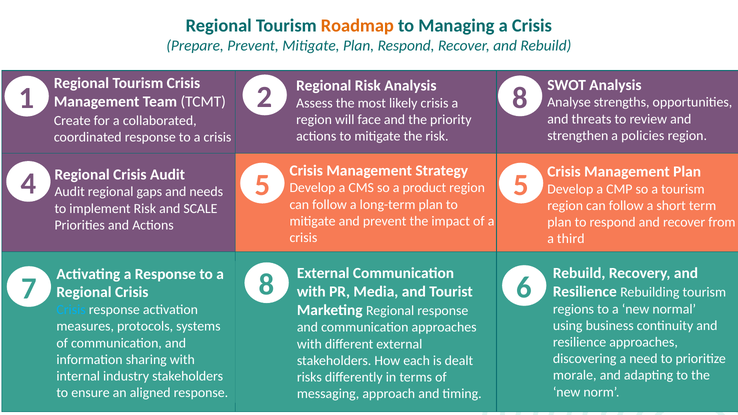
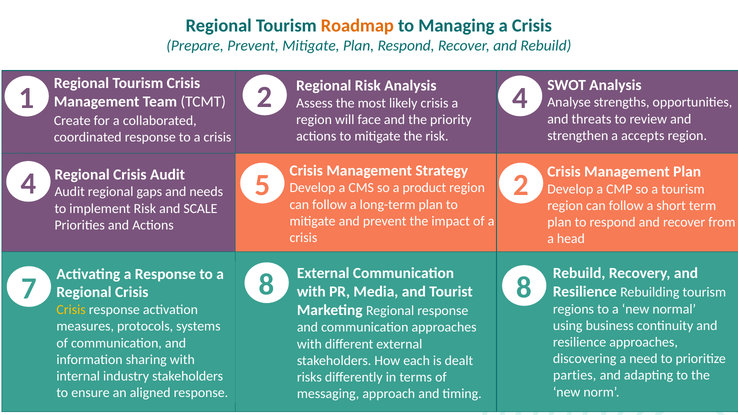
2 8: 8 -> 4
policies: policies -> accepts
5 5: 5 -> 2
third: third -> head
8 6: 6 -> 8
Crisis at (71, 310) colour: light blue -> yellow
morale: morale -> parties
